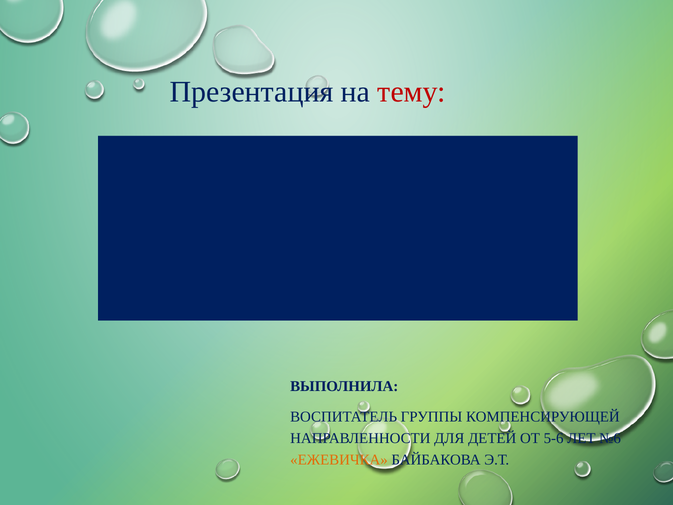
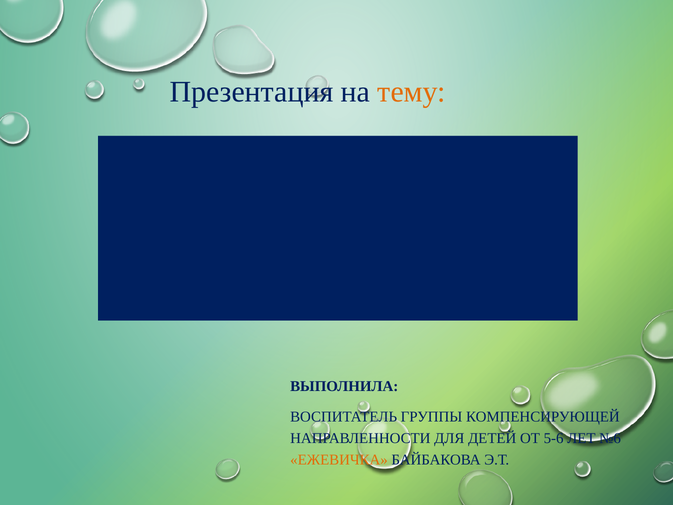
тему colour: red -> orange
